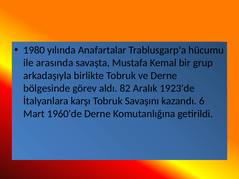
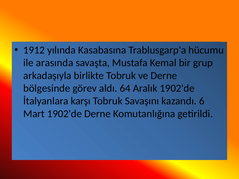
1980: 1980 -> 1912
Anafartalar: Anafartalar -> Kasabasına
82: 82 -> 64
Aralık 1923'de: 1923'de -> 1902'de
Mart 1960'de: 1960'de -> 1902'de
